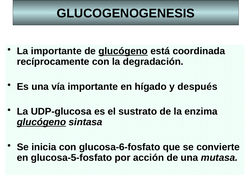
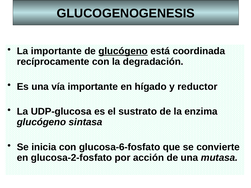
después: después -> reductor
glucógeno at (41, 122) underline: present -> none
glucosa-5-fosfato: glucosa-5-fosfato -> glucosa-2-fosfato
